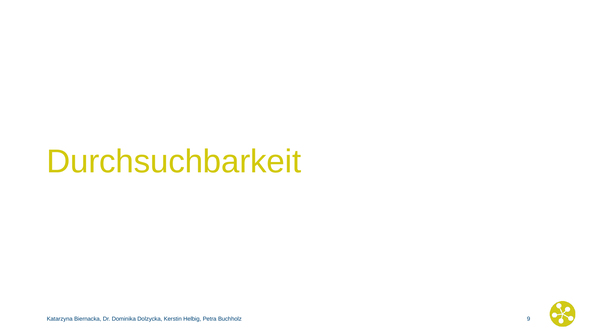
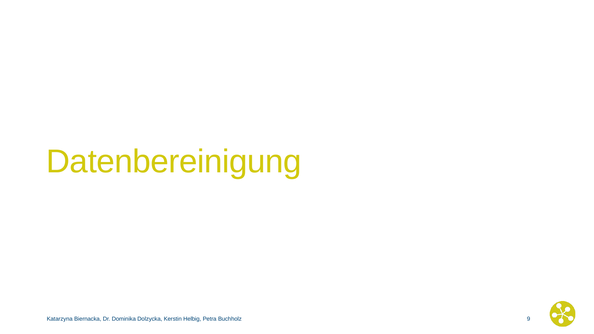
Durchsuchbarkeit: Durchsuchbarkeit -> Datenbereinigung
